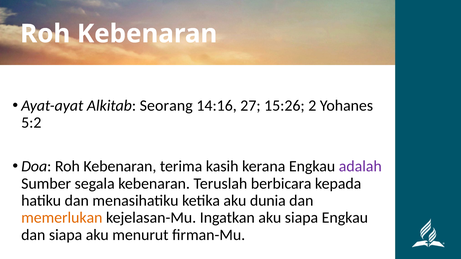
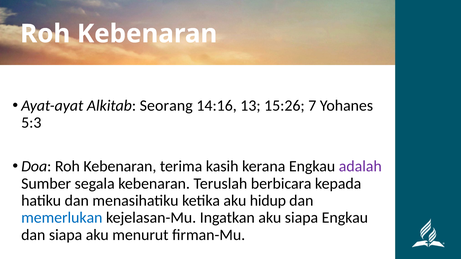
27: 27 -> 13
2: 2 -> 7
5:2: 5:2 -> 5:3
dunia: dunia -> hidup
memerlukan colour: orange -> blue
